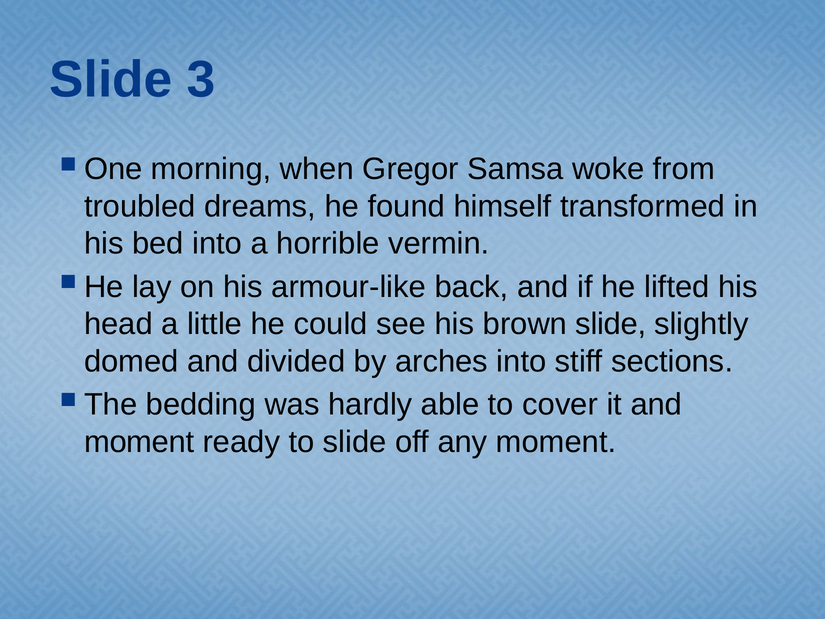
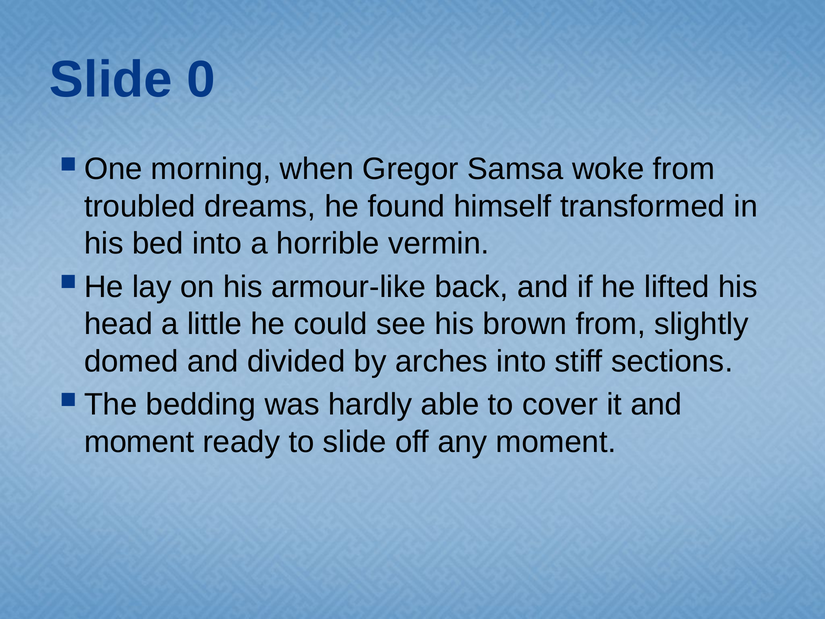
3: 3 -> 0
brown slide: slide -> from
